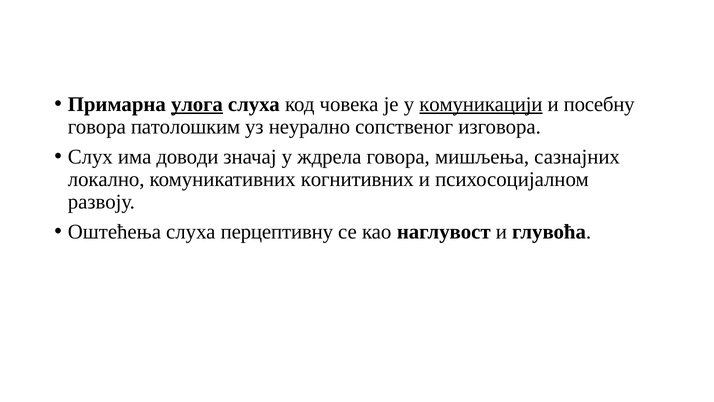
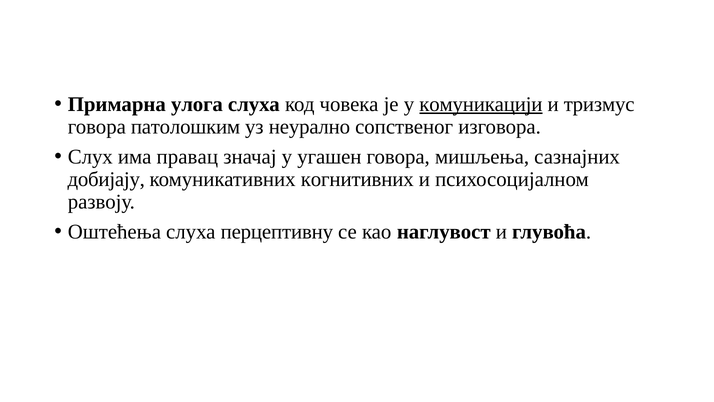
улога underline: present -> none
посебну: посебну -> тризмус
доводи: доводи -> правац
ждрела: ждрела -> угашен
локално: локално -> добијају
